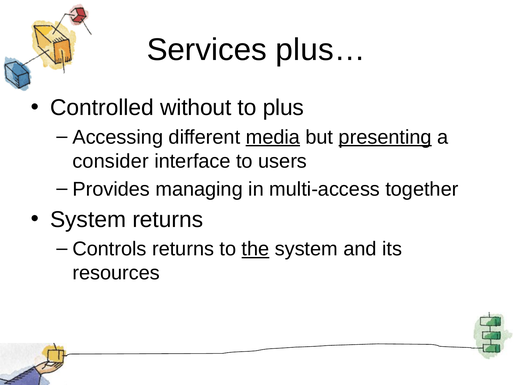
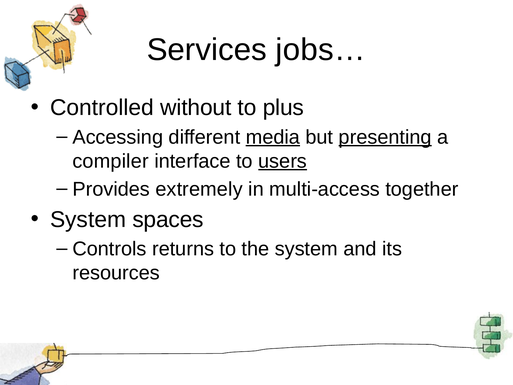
plus…: plus… -> jobs…
consider: consider -> compiler
users underline: none -> present
managing: managing -> extremely
System returns: returns -> spaces
the underline: present -> none
